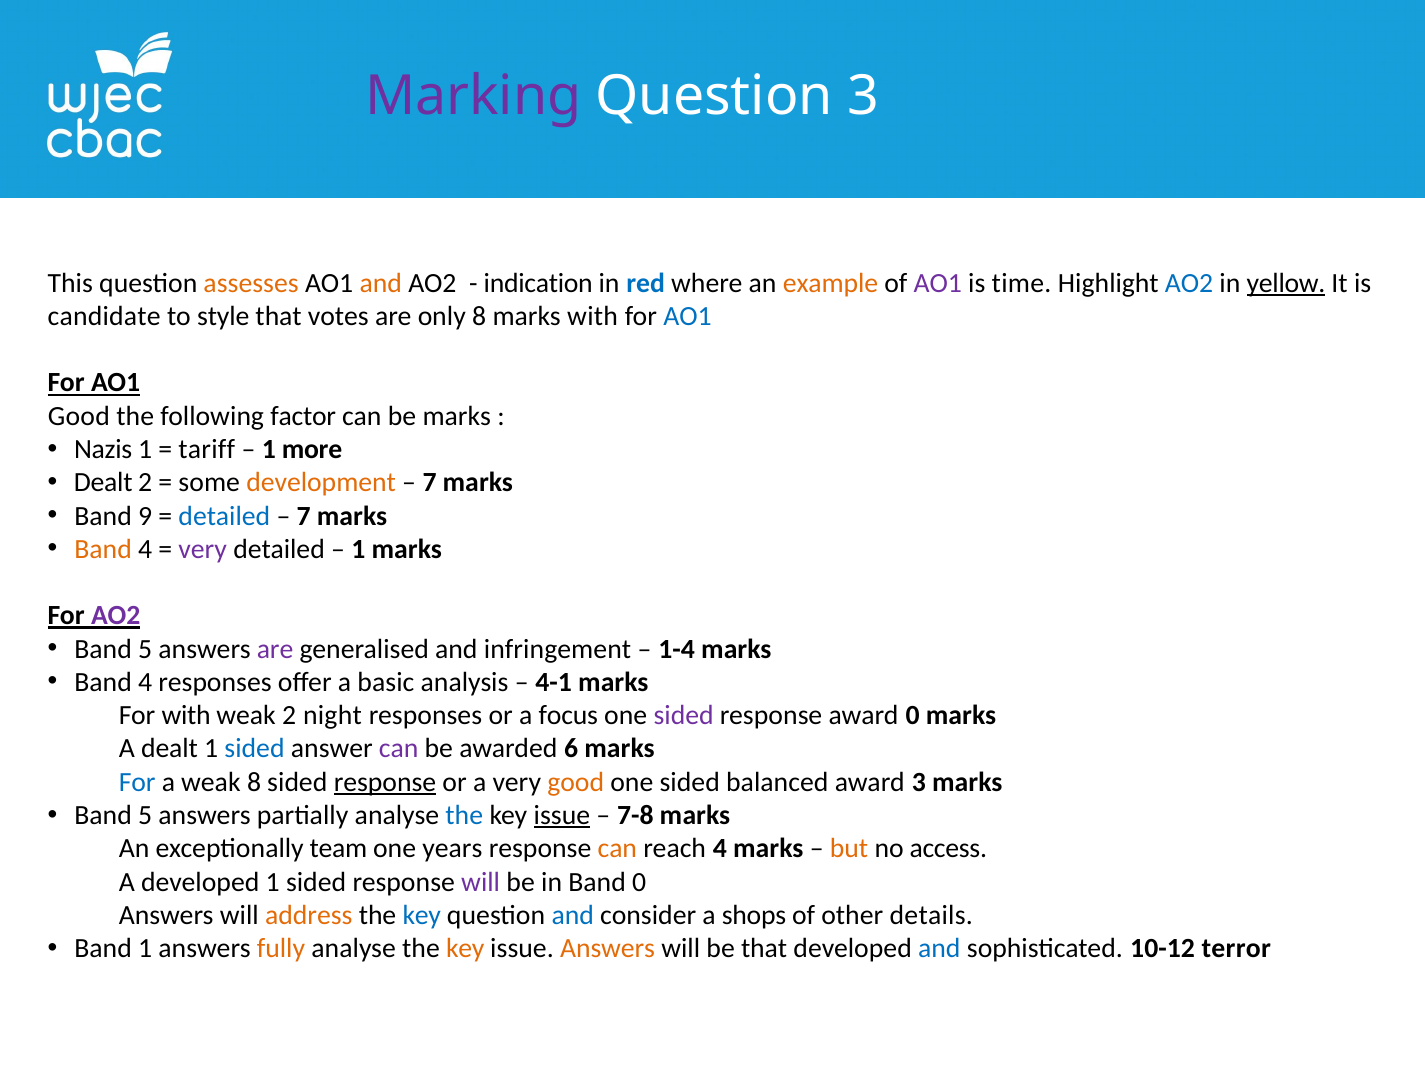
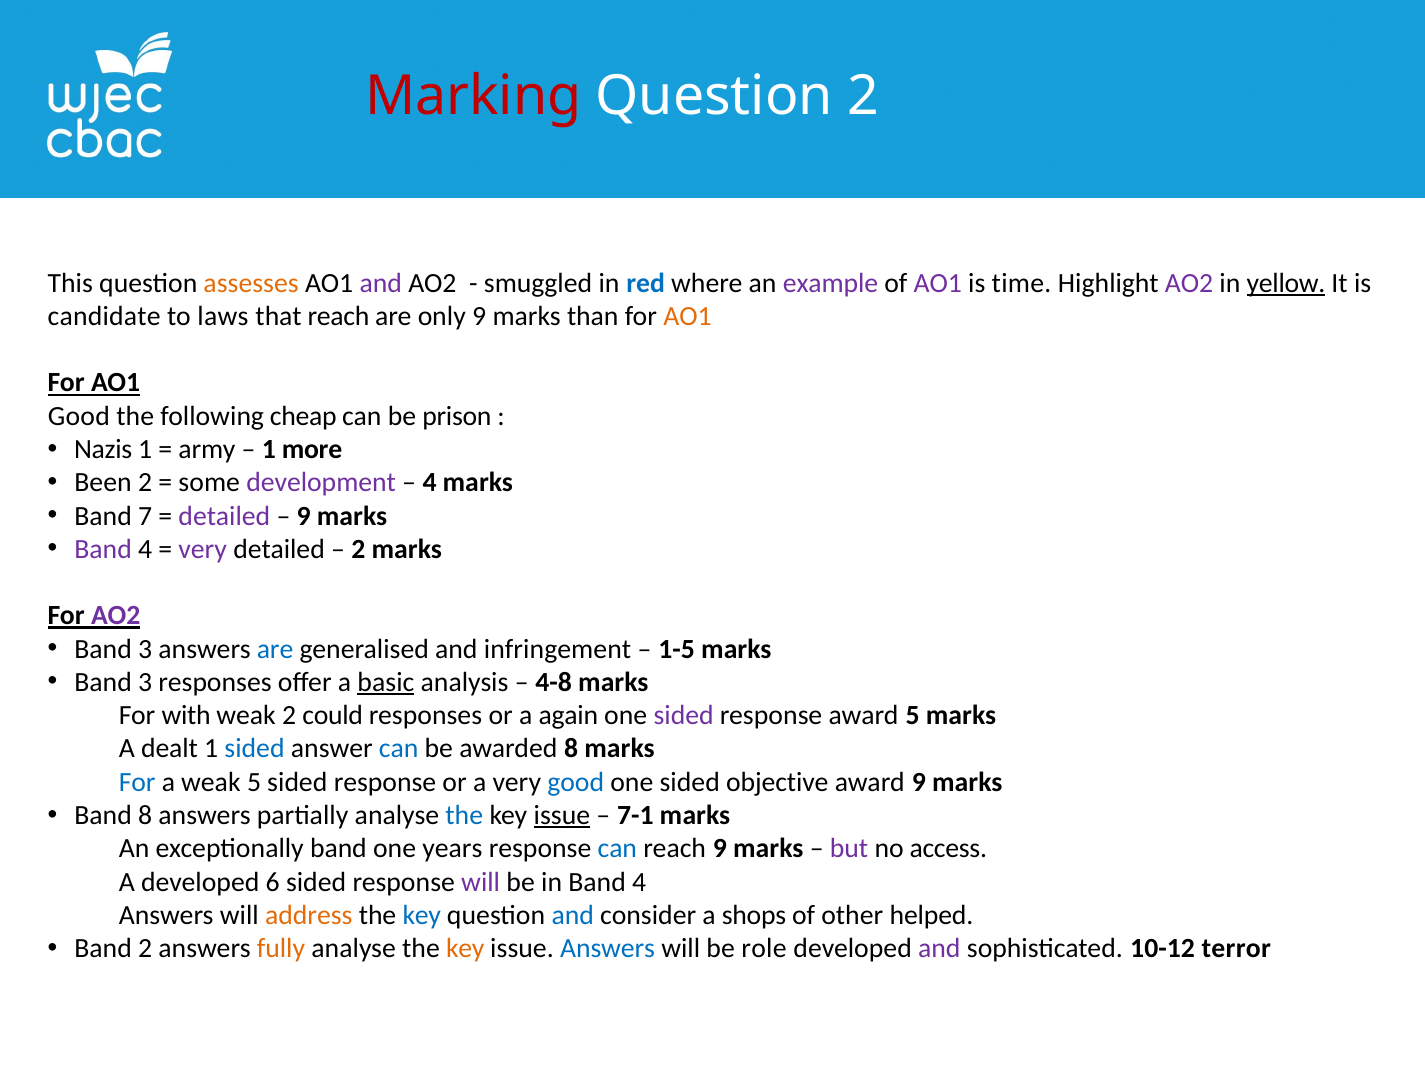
Marking colour: purple -> red
Question 3: 3 -> 2
and at (381, 283) colour: orange -> purple
indication: indication -> smuggled
example colour: orange -> purple
AO2 at (1189, 283) colour: blue -> purple
style: style -> laws
that votes: votes -> reach
only 8: 8 -> 9
marks with: with -> than
AO1 at (687, 316) colour: blue -> orange
factor: factor -> cheap
be marks: marks -> prison
tariff: tariff -> army
Dealt at (103, 482): Dealt -> Been
development colour: orange -> purple
7 at (430, 482): 7 -> 4
9: 9 -> 7
detailed at (224, 516) colour: blue -> purple
7 at (304, 516): 7 -> 9
Band at (103, 549) colour: orange -> purple
1 at (358, 549): 1 -> 2
5 at (145, 649): 5 -> 3
are at (275, 649) colour: purple -> blue
1-4: 1-4 -> 1-5
4 at (145, 682): 4 -> 3
basic underline: none -> present
4-1: 4-1 -> 4-8
night: night -> could
focus: focus -> again
award 0: 0 -> 5
can at (399, 749) colour: purple -> blue
awarded 6: 6 -> 8
weak 8: 8 -> 5
response at (385, 782) underline: present -> none
good at (576, 782) colour: orange -> blue
balanced: balanced -> objective
award 3: 3 -> 9
5 at (145, 815): 5 -> 8
7-8: 7-8 -> 7-1
exceptionally team: team -> band
can at (617, 848) colour: orange -> blue
reach 4: 4 -> 9
but colour: orange -> purple
developed 1: 1 -> 6
in Band 0: 0 -> 4
details: details -> helped
Band 1: 1 -> 2
Answers at (608, 948) colour: orange -> blue
be that: that -> role
and at (939, 948) colour: blue -> purple
